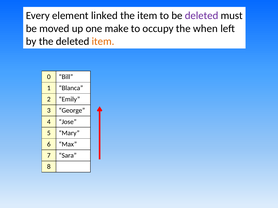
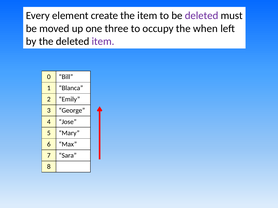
linked: linked -> create
make: make -> three
item at (103, 42) colour: orange -> purple
